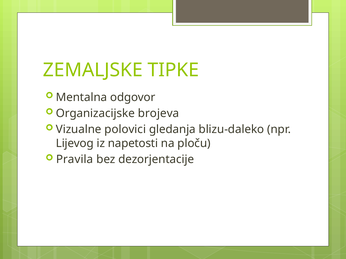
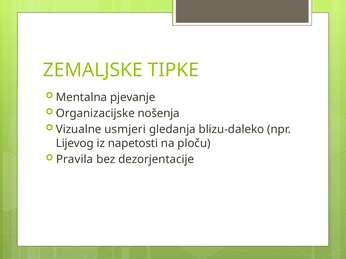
odgovor: odgovor -> pjevanje
brojeva: brojeva -> nošenja
polovici: polovici -> usmjeri
